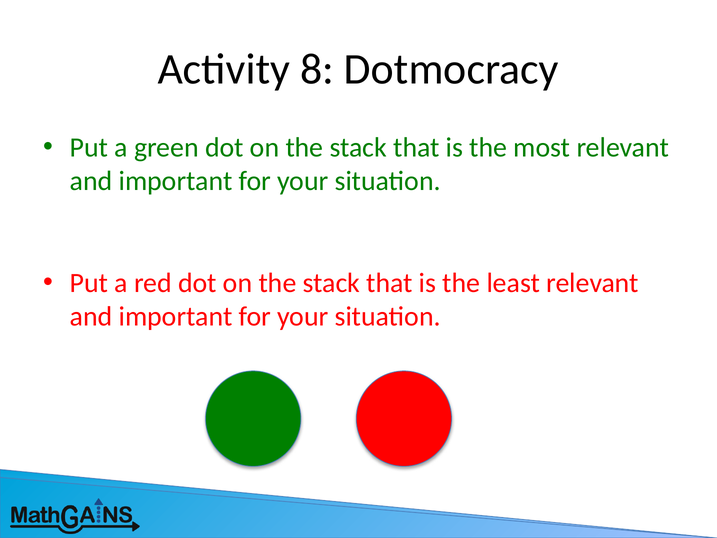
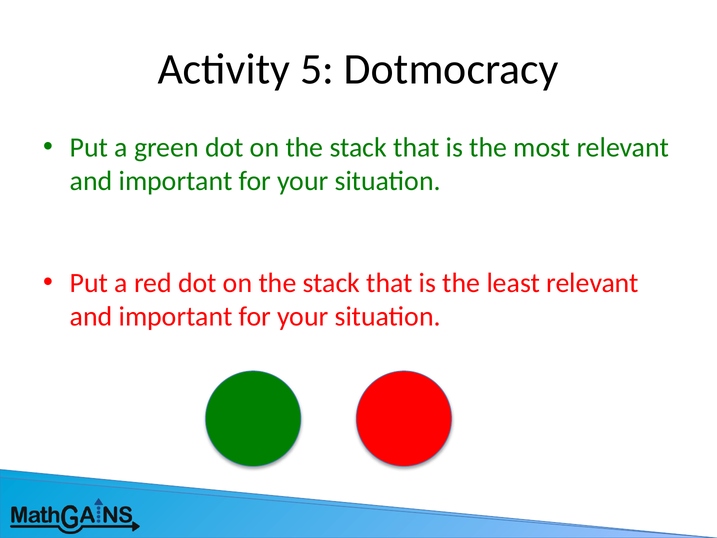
8: 8 -> 5
